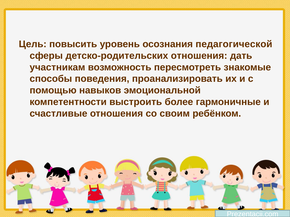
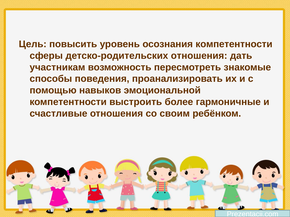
осознания педагогической: педагогической -> компетентности
